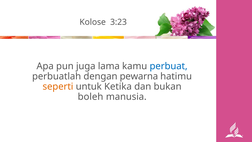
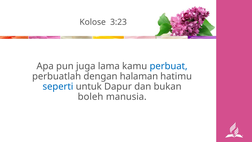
pewarna: pewarna -> halaman
seperti colour: orange -> blue
Ketika: Ketika -> Dapur
